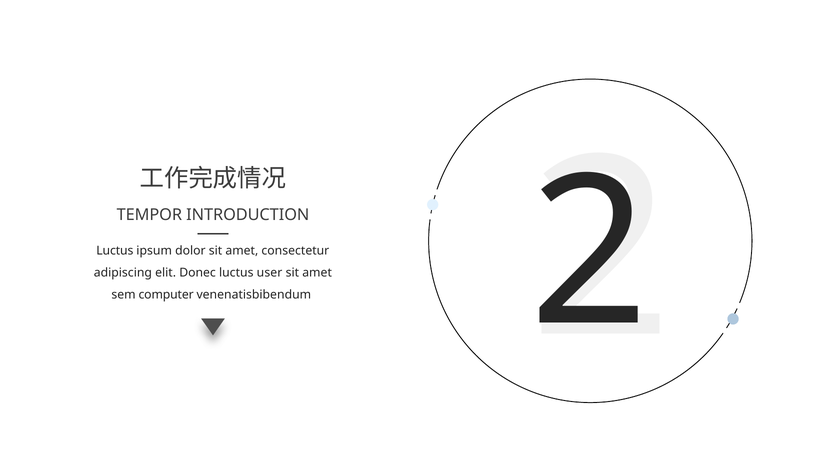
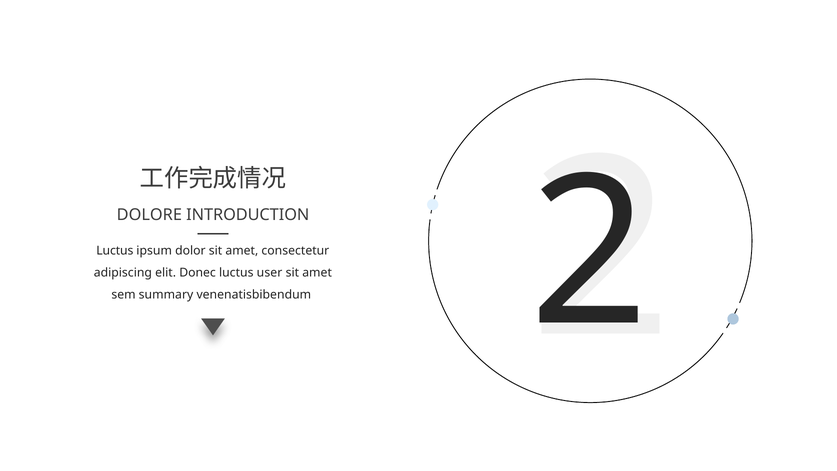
TEMPOR: TEMPOR -> DOLORE
computer: computer -> summary
